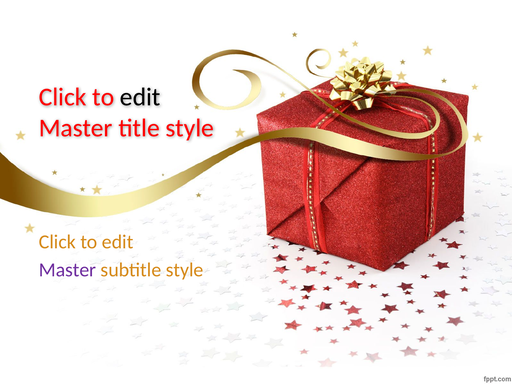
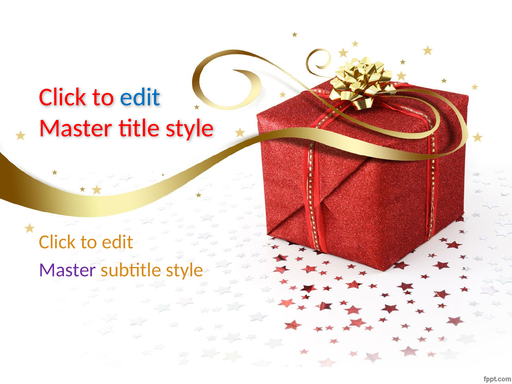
edit at (140, 97) colour: black -> blue
